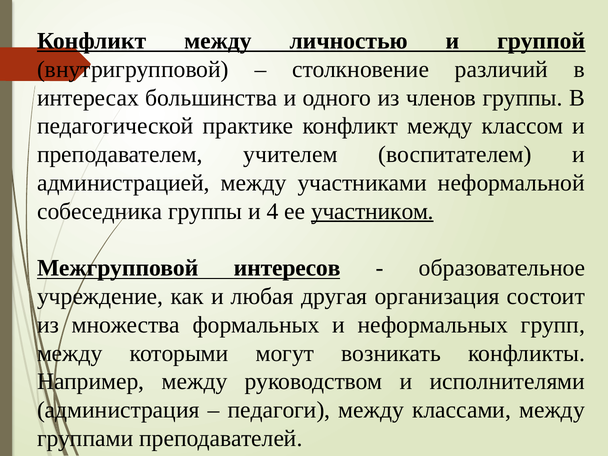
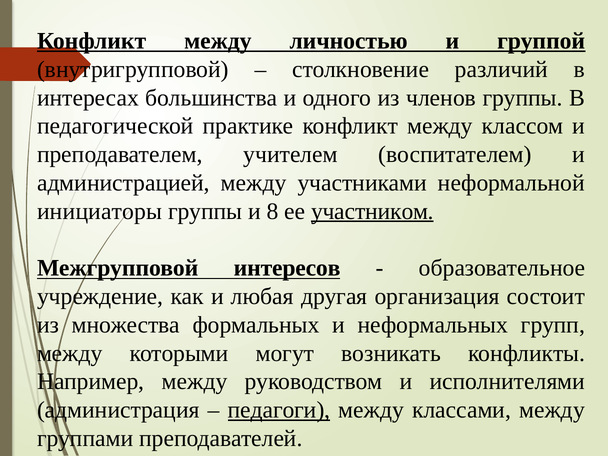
собеседника: собеседника -> инициаторы
4: 4 -> 8
педагоги underline: none -> present
